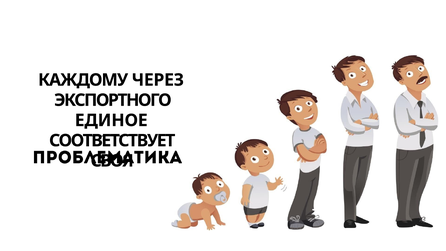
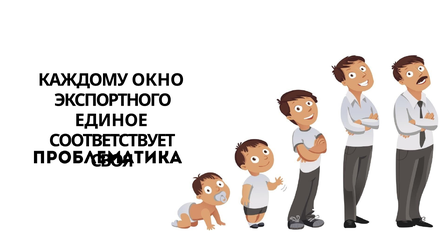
ЧЕРЕЗ: ЧЕРЕЗ -> ОКНО
